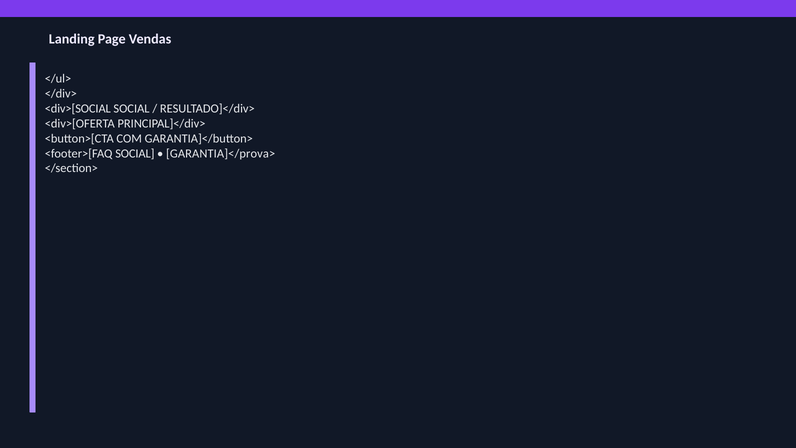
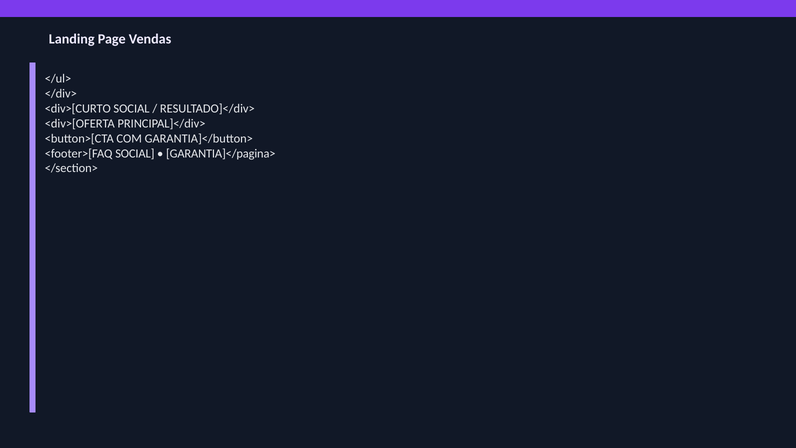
<div>[SOCIAL: <div>[SOCIAL -> <div>[CURTO
GARANTIA]</prova>: GARANTIA]</prova> -> GARANTIA]</pagina>
